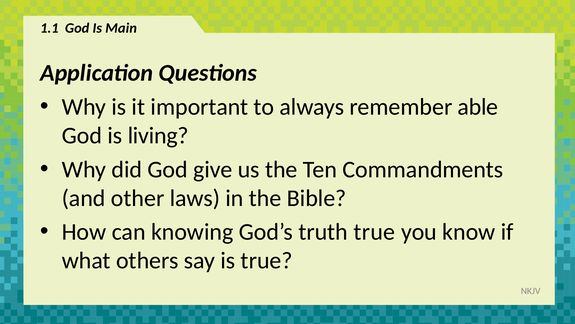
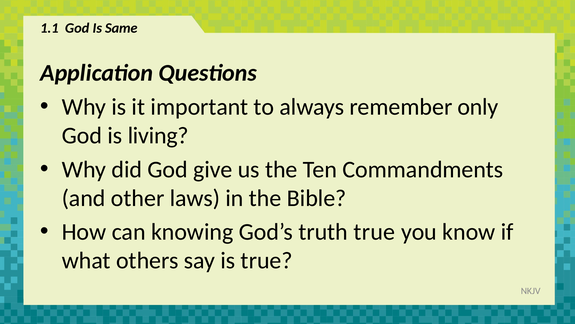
Main: Main -> Same
able: able -> only
